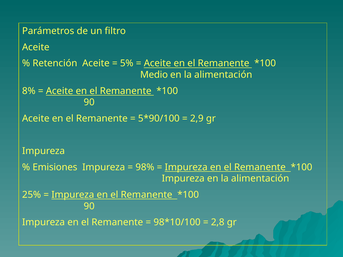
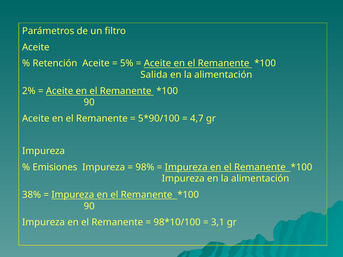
Medio: Medio -> Salida
8%: 8% -> 2%
2,9: 2,9 -> 4,7
25%: 25% -> 38%
2,8: 2,8 -> 3,1
